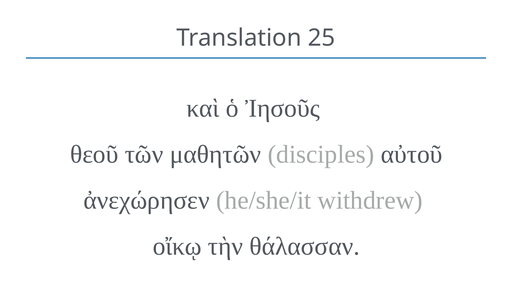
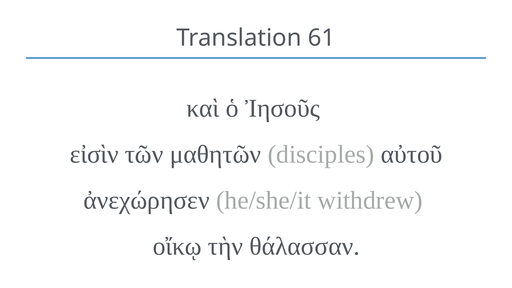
25: 25 -> 61
θεοῦ: θεοῦ -> εἰσὶν
